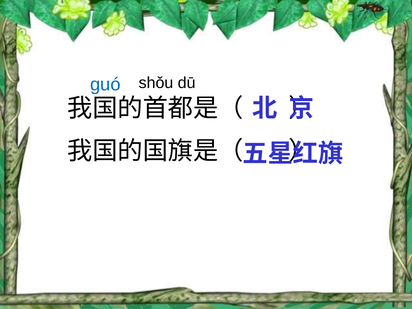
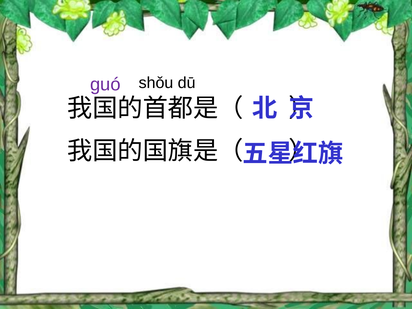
guó colour: blue -> purple
